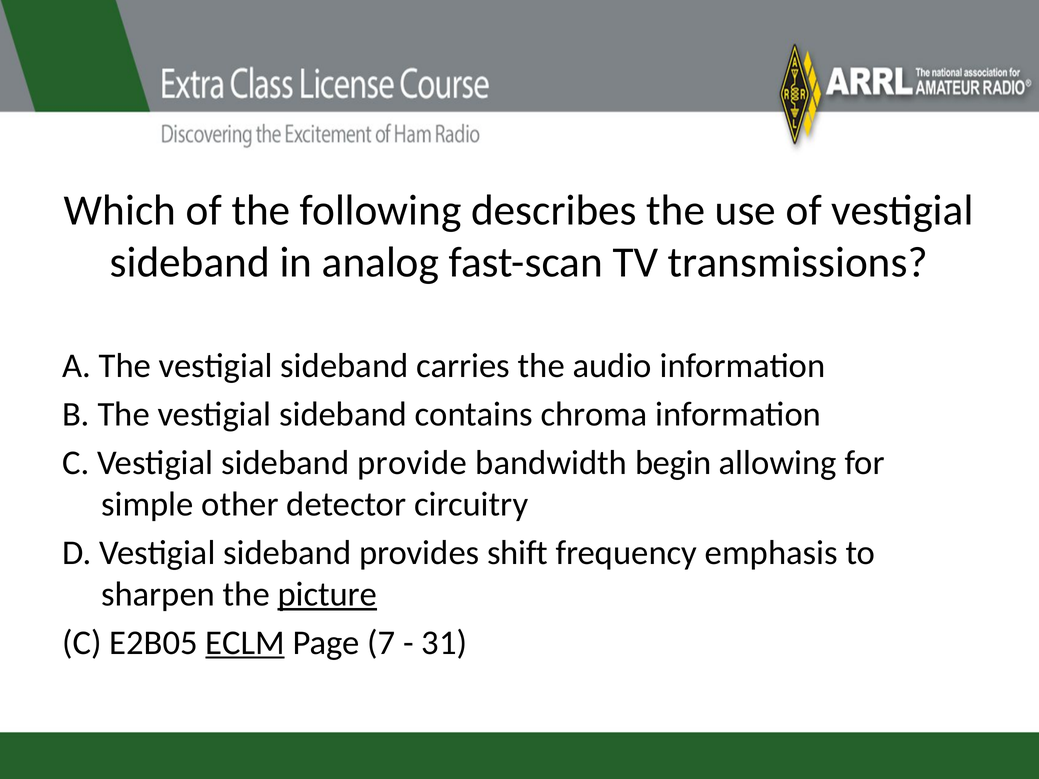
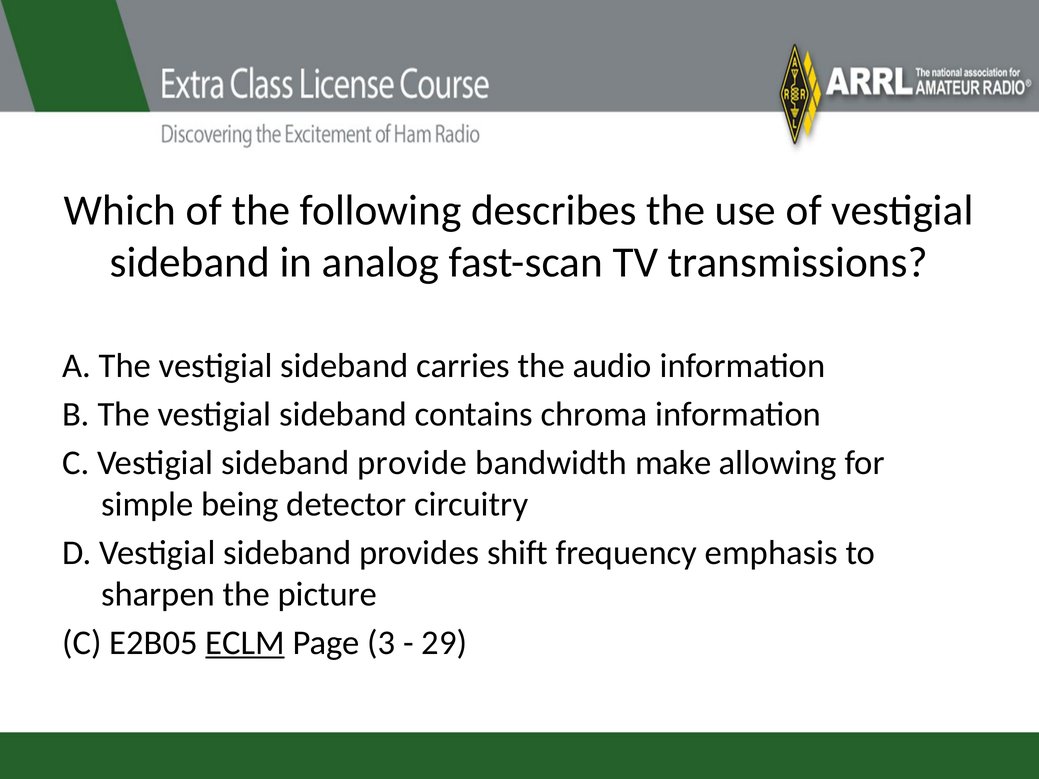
begin: begin -> make
other: other -> being
picture underline: present -> none
7: 7 -> 3
31: 31 -> 29
